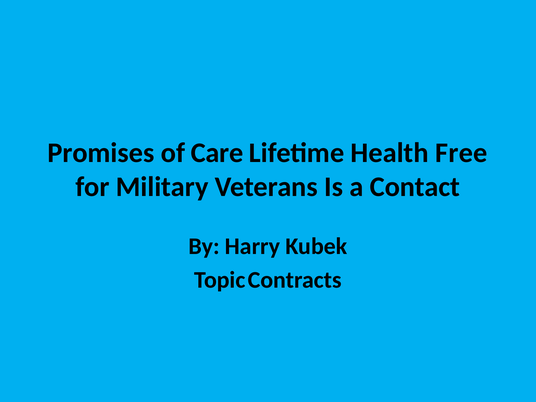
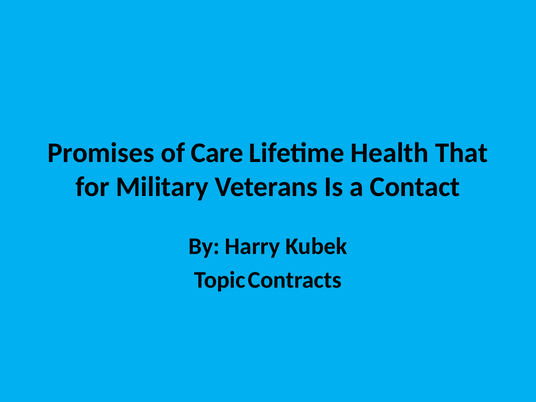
Free: Free -> That
